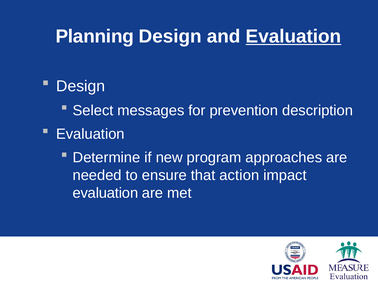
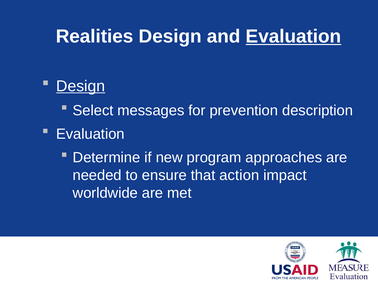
Planning: Planning -> Realities
Design at (81, 86) underline: none -> present
evaluation at (105, 193): evaluation -> worldwide
